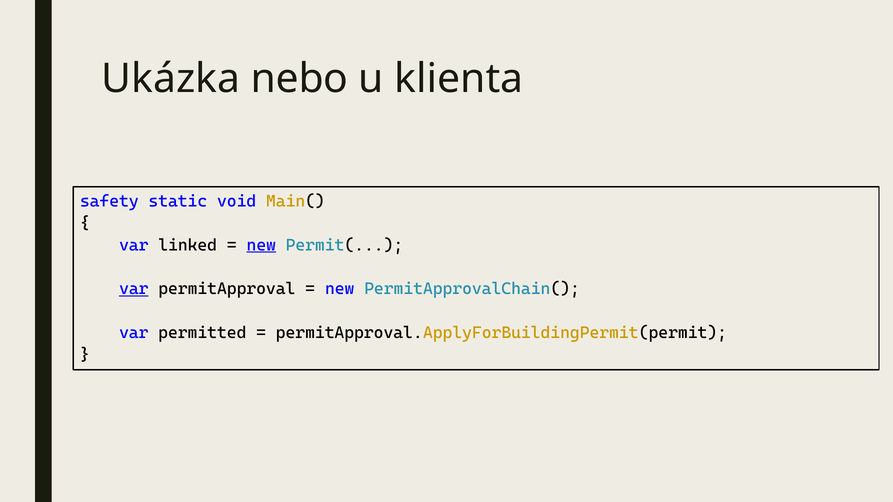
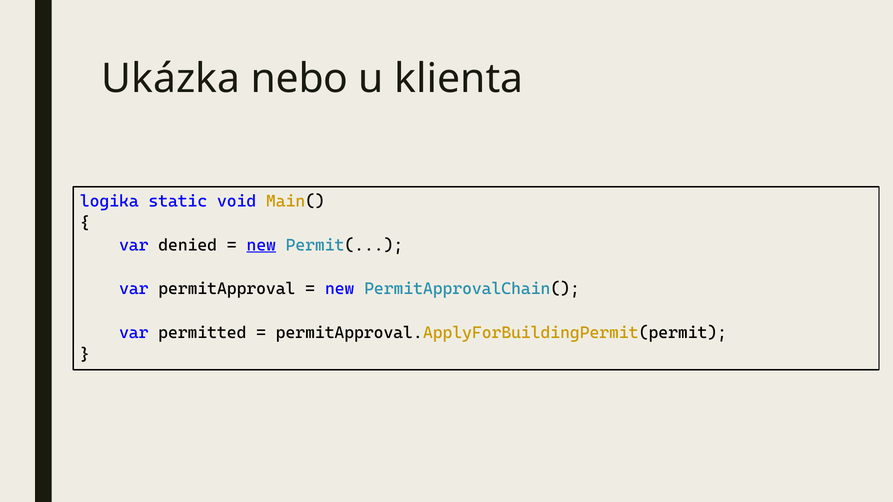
safety: safety -> logika
linked: linked -> denied
var at (134, 289) underline: present -> none
